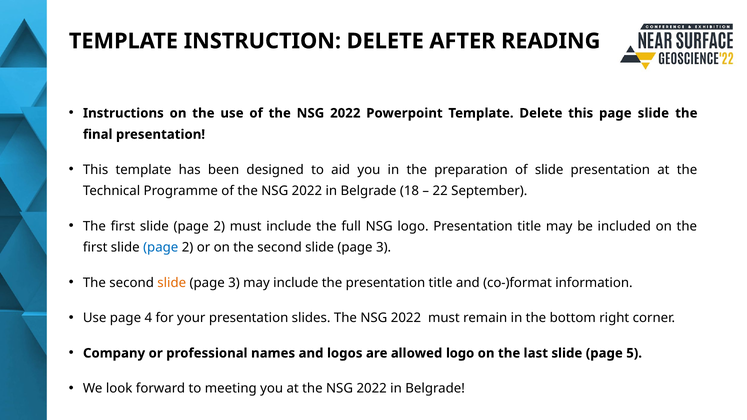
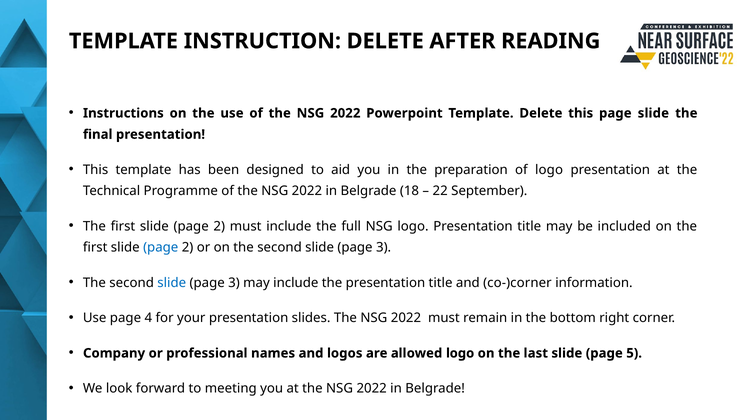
of slide: slide -> logo
slide at (172, 283) colour: orange -> blue
co-)format: co-)format -> co-)corner
